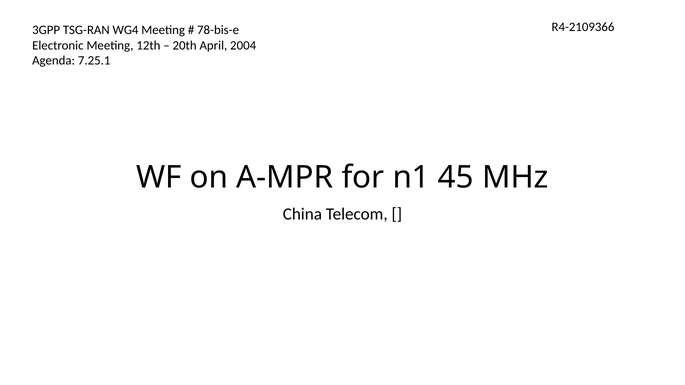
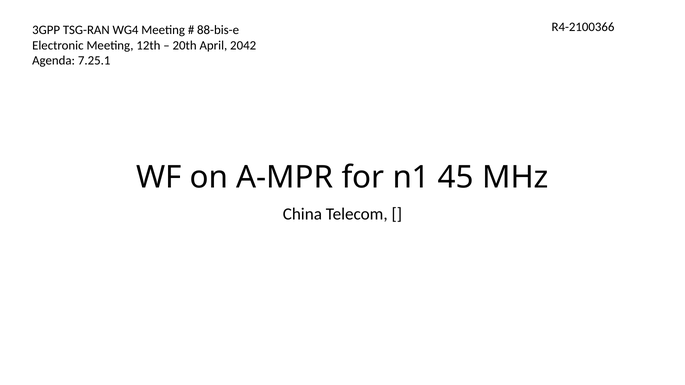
R4-2109366: R4-2109366 -> R4-2100366
78-bis-e: 78-bis-e -> 88-bis-e
2004: 2004 -> 2042
